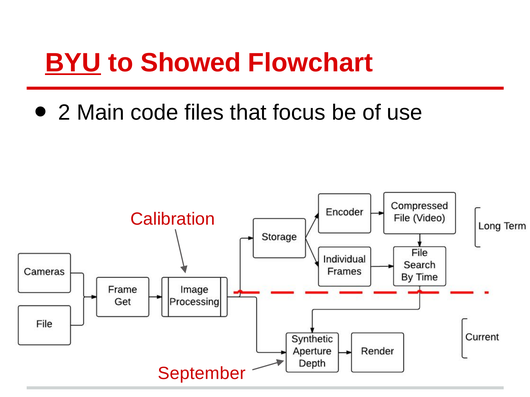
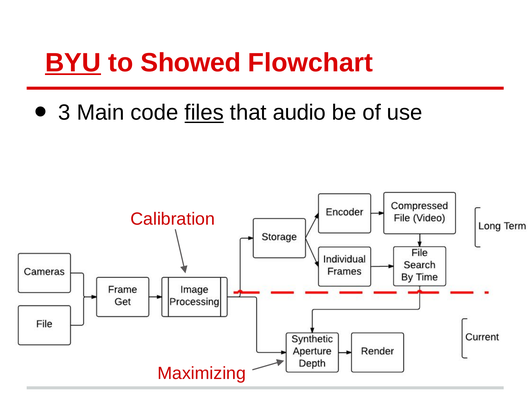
2: 2 -> 3
files underline: none -> present
focus: focus -> audio
September: September -> Maximizing
